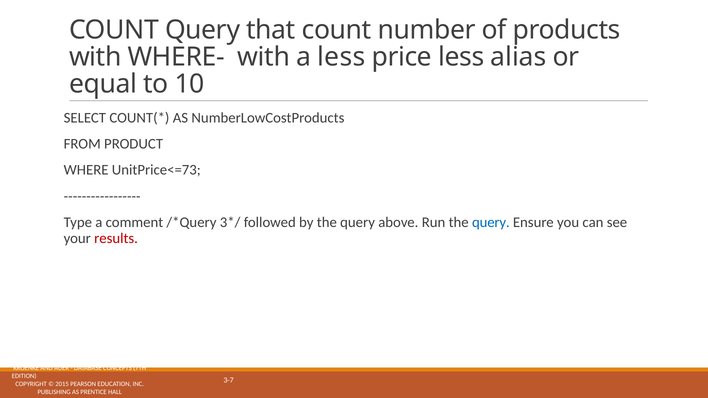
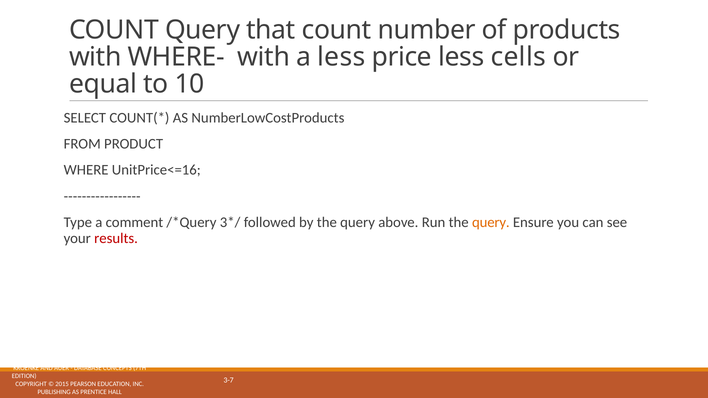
alias: alias -> cells
UnitPrice<=73: UnitPrice<=73 -> UnitPrice<=16
query at (491, 223) colour: blue -> orange
